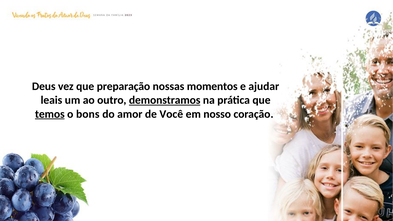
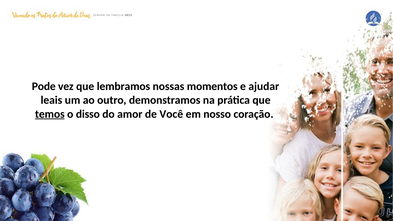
Deus: Deus -> Pode
preparação: preparação -> lembramos
demonstramos underline: present -> none
bons: bons -> disso
